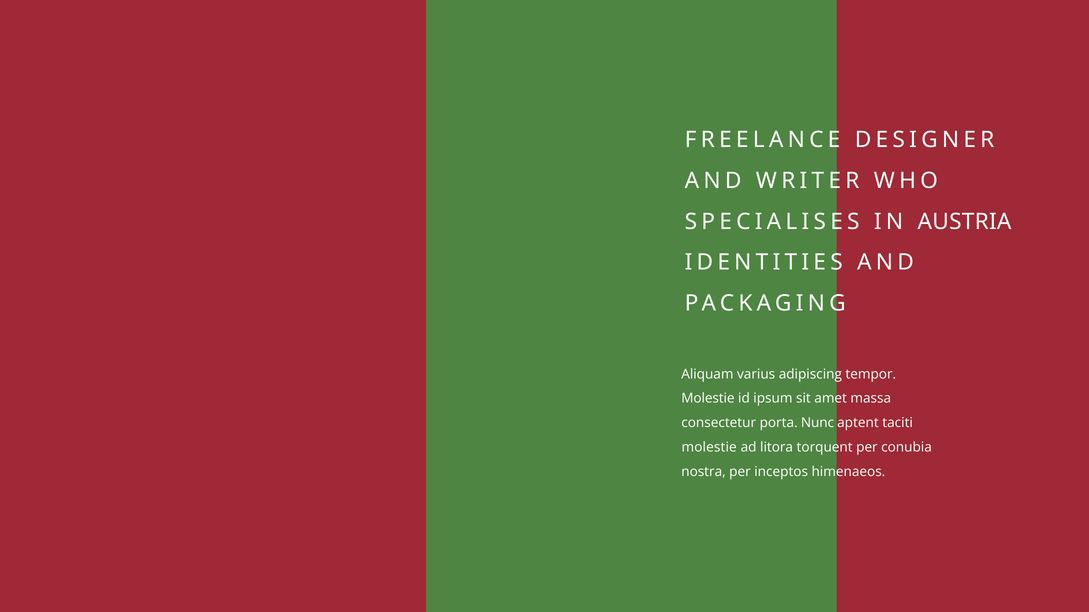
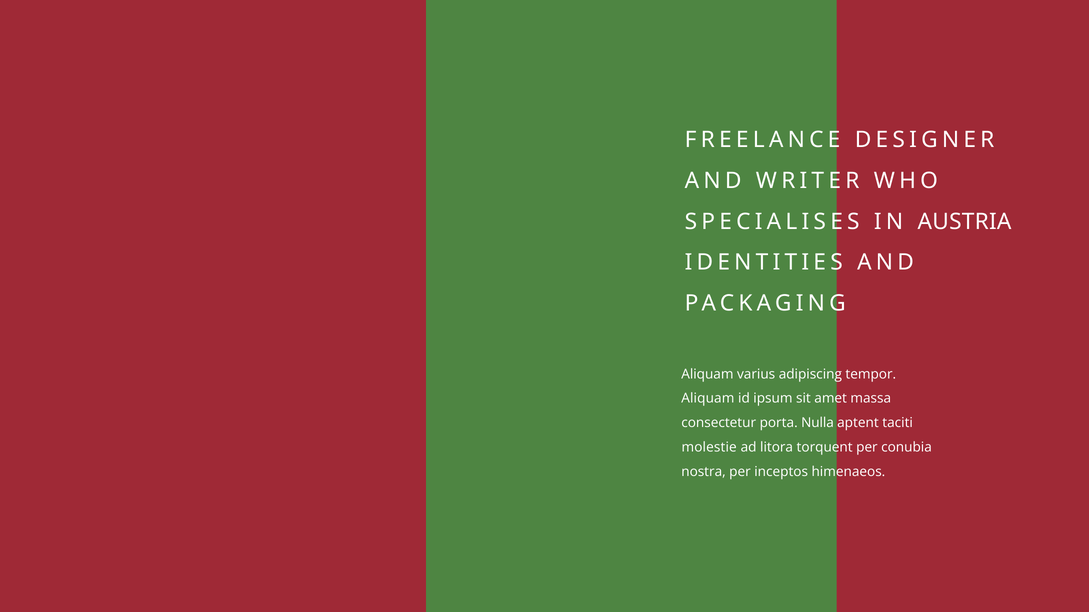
Molestie at (708, 399): Molestie -> Aliquam
Nunc: Nunc -> Nulla
